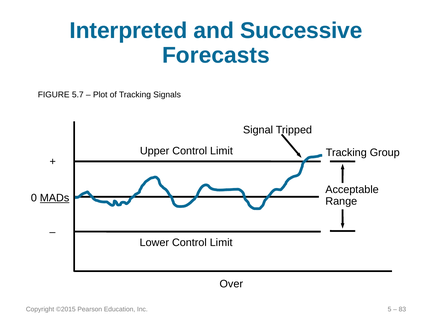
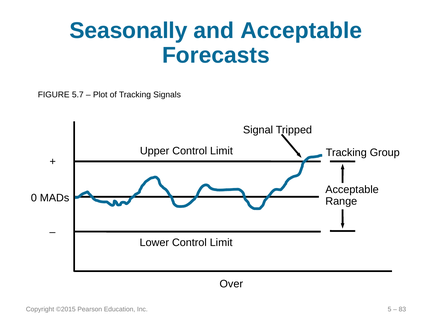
Interpreted: Interpreted -> Seasonally
and Successive: Successive -> Acceptable
MADs underline: present -> none
